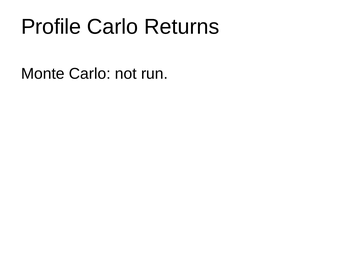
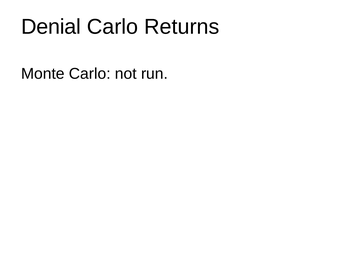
Profile: Profile -> Denial
